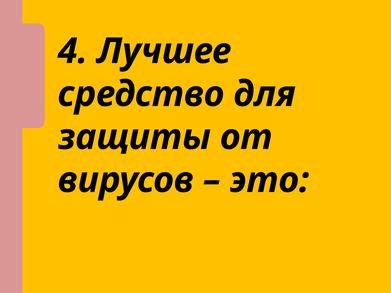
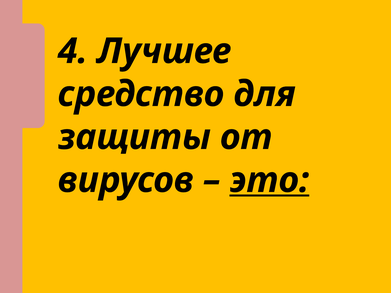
это underline: none -> present
